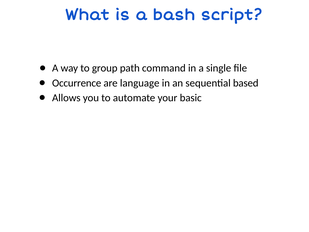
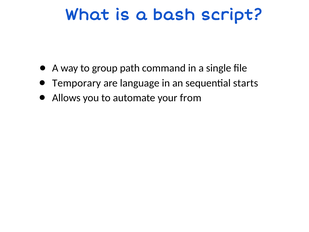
Occurrence: Occurrence -> Temporary
based: based -> starts
basic: basic -> from
